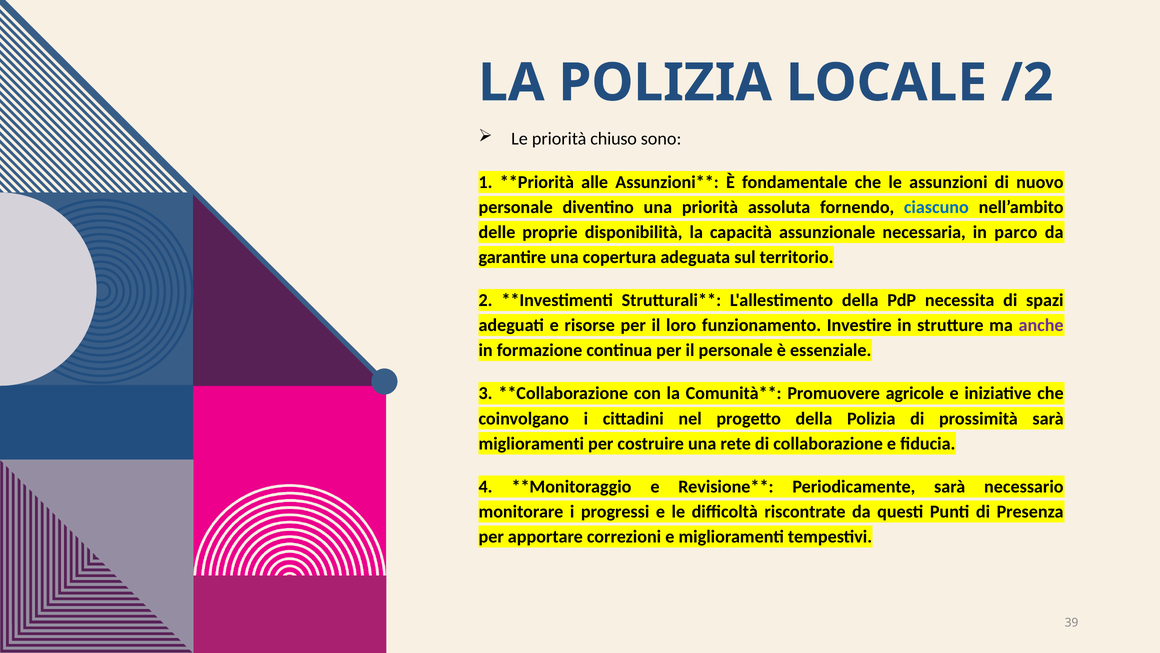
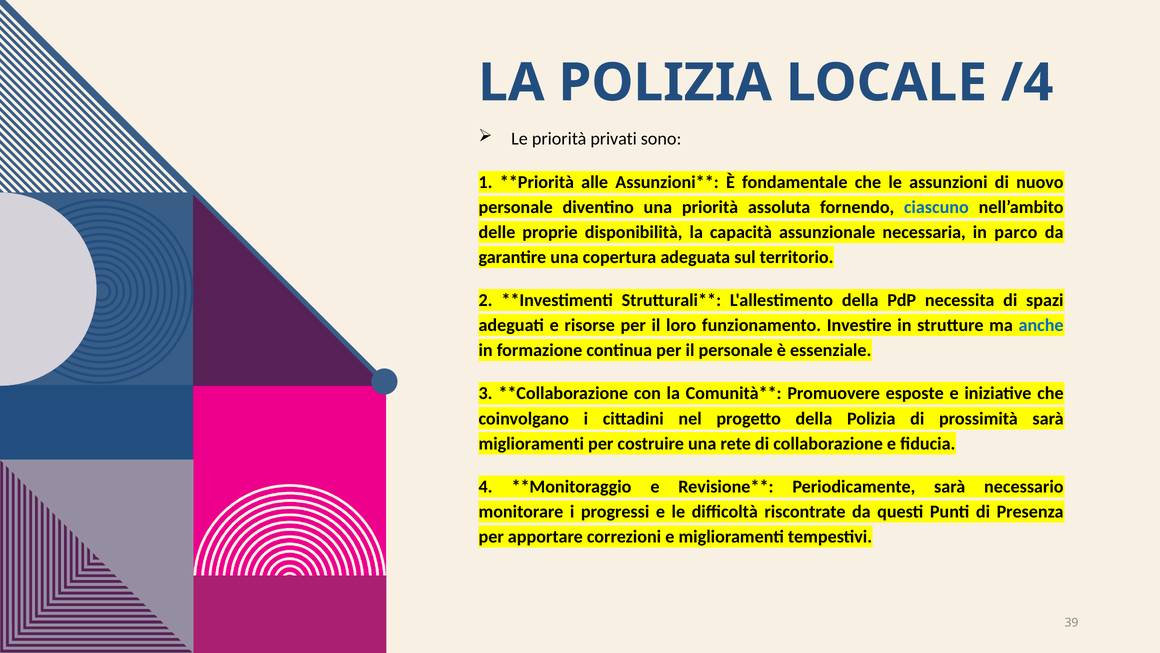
/2: /2 -> /4
chiuso: chiuso -> privati
anche colour: purple -> blue
agricole: agricole -> esposte
